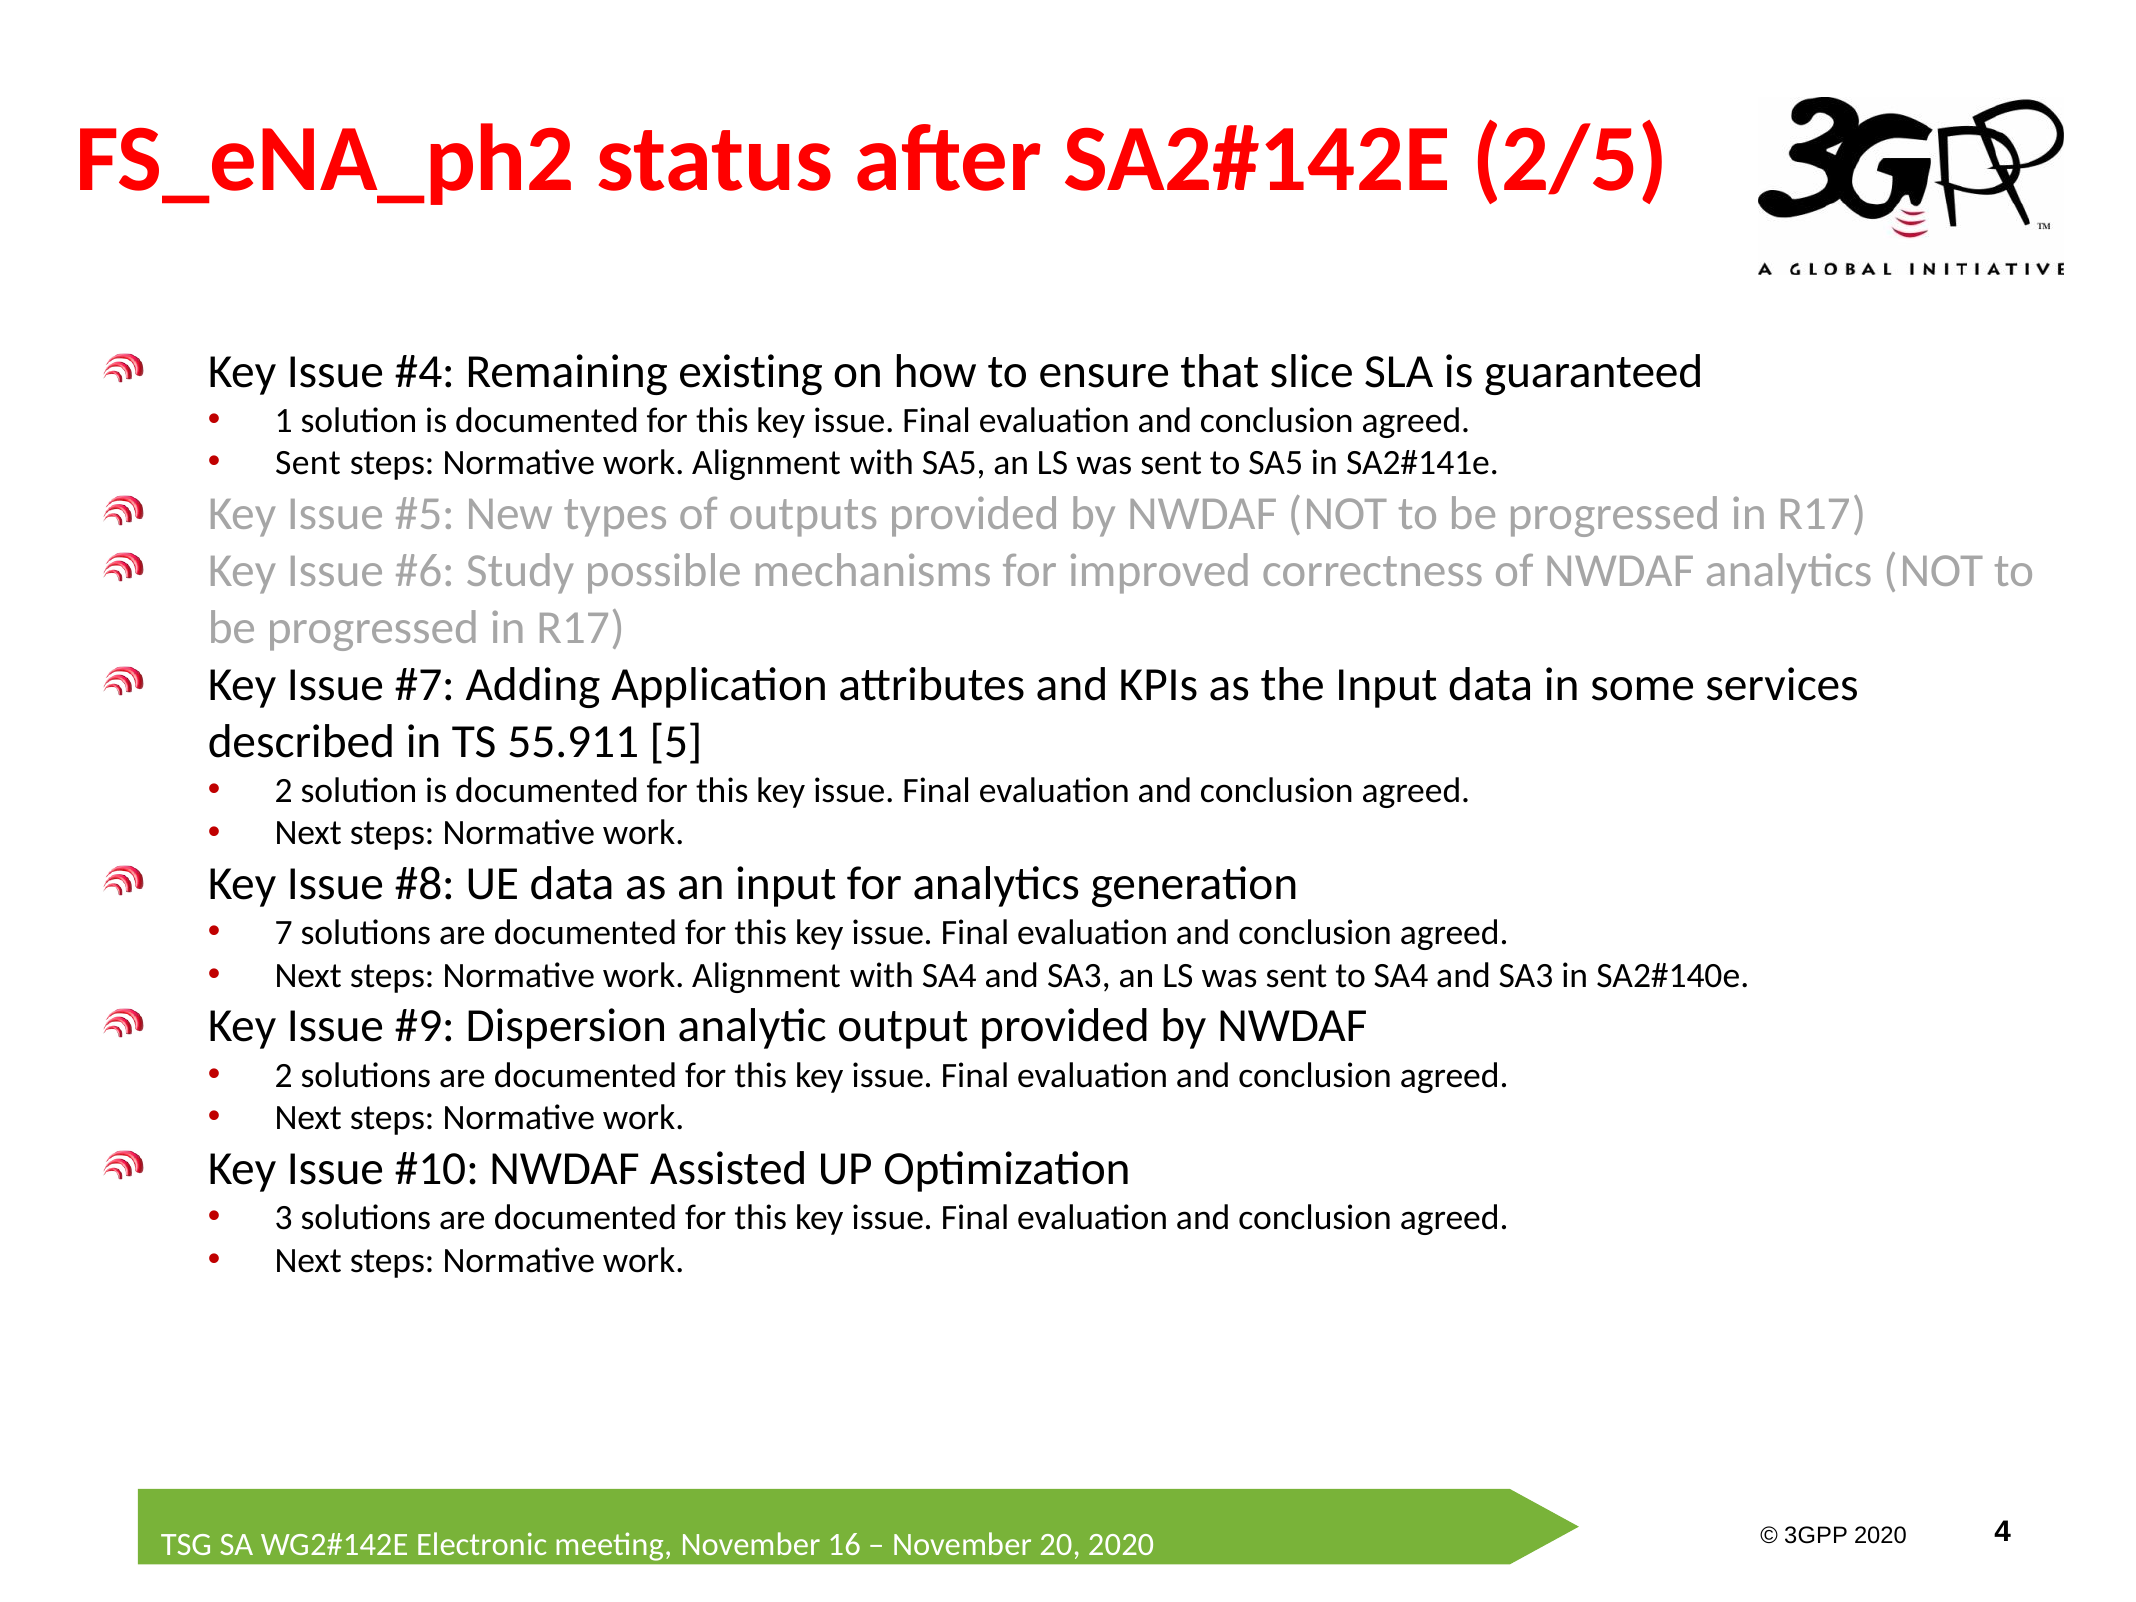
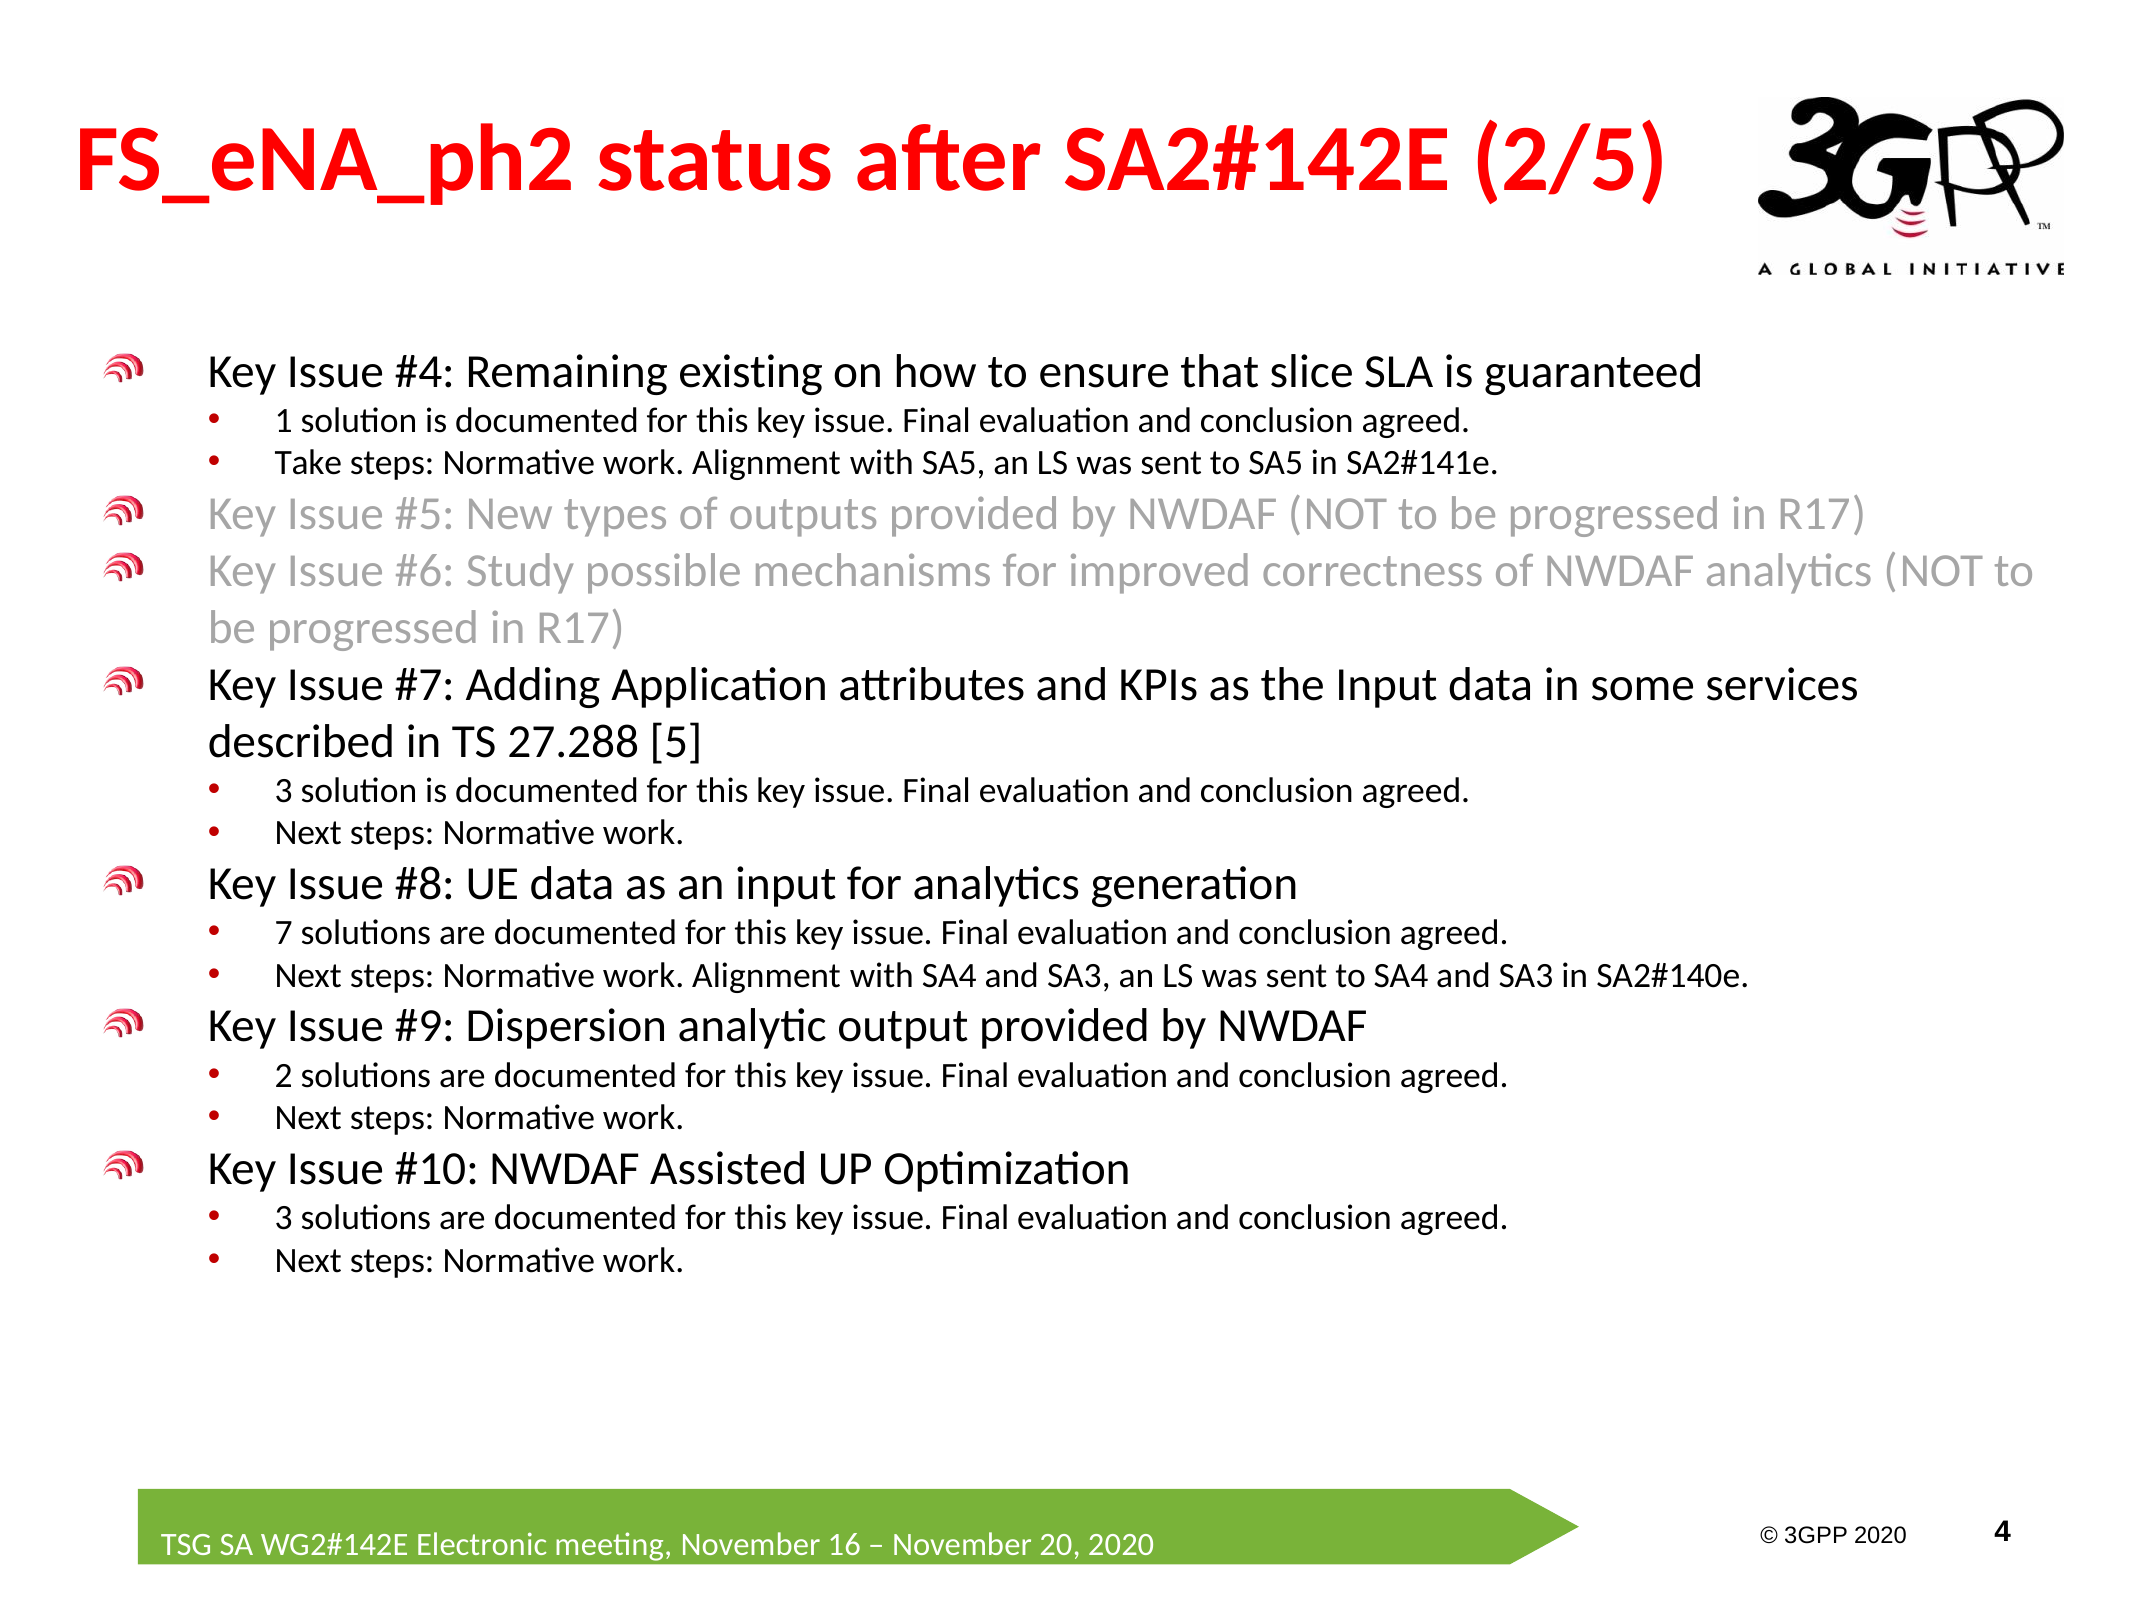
Sent at (308, 463): Sent -> Take
55.911: 55.911 -> 27.288
2 at (284, 791): 2 -> 3
